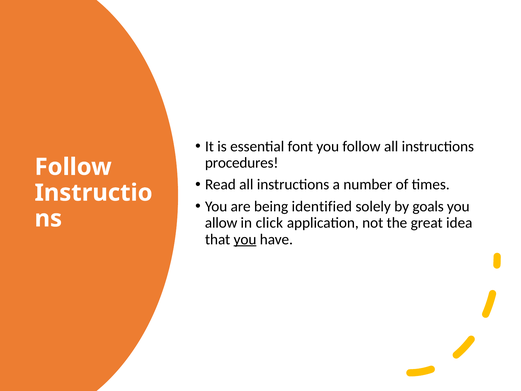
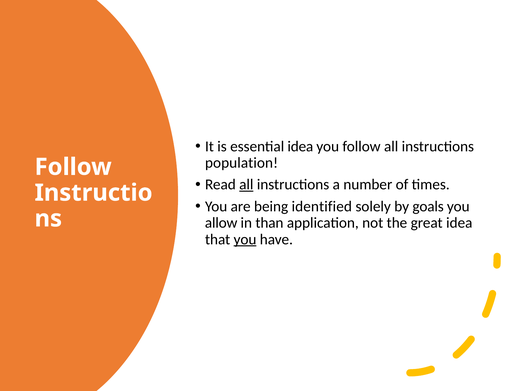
essential font: font -> idea
procedures: procedures -> population
all at (246, 185) underline: none -> present
click: click -> than
